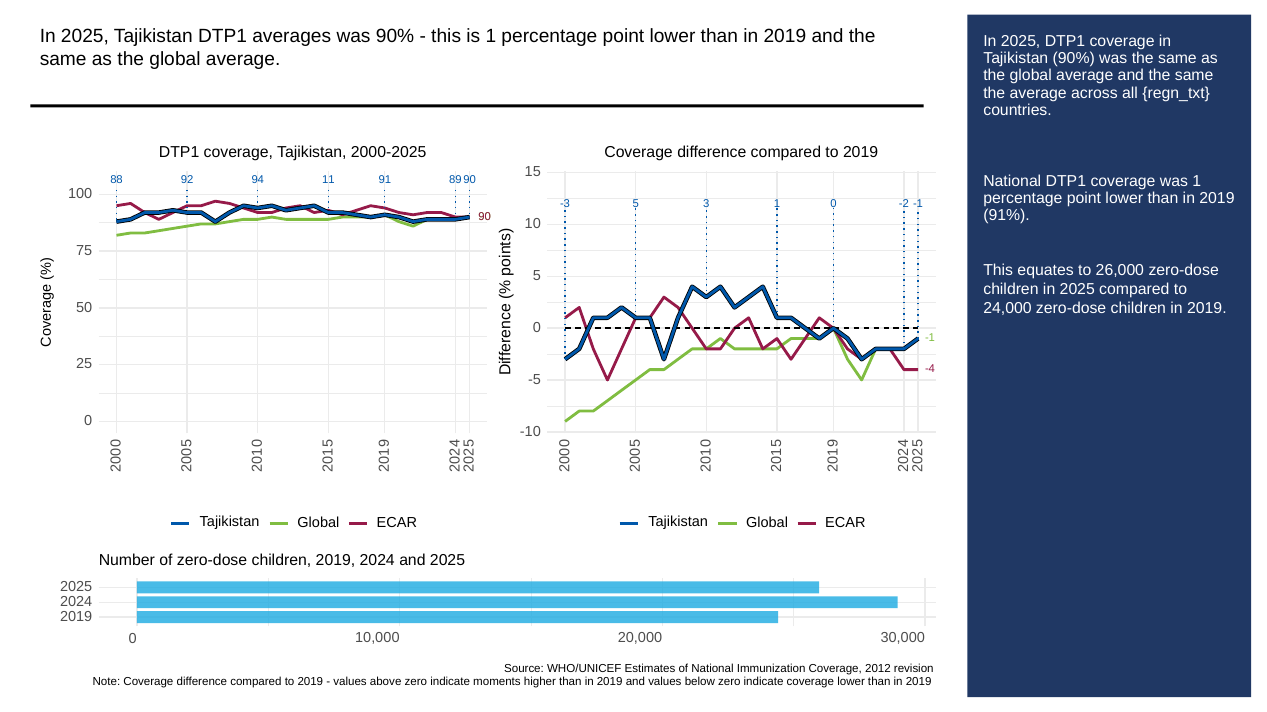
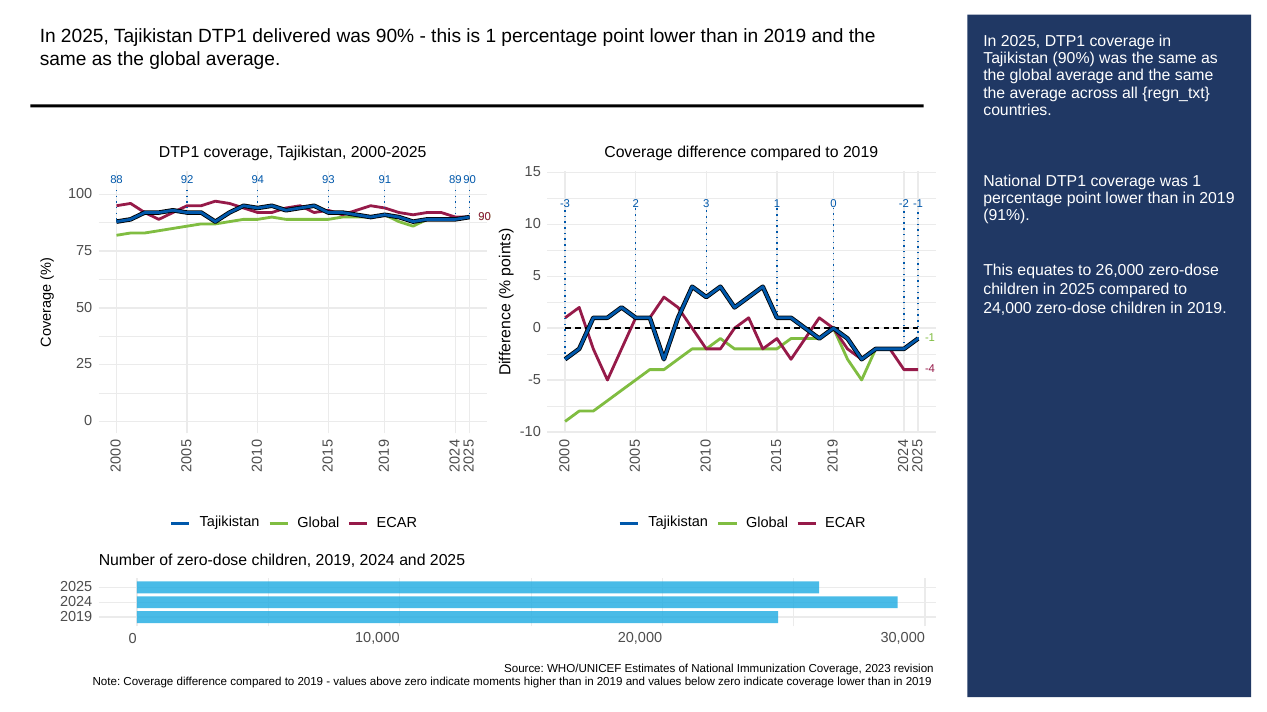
averages: averages -> delivered
11: 11 -> 93
-3 5: 5 -> 2
2012: 2012 -> 2023
